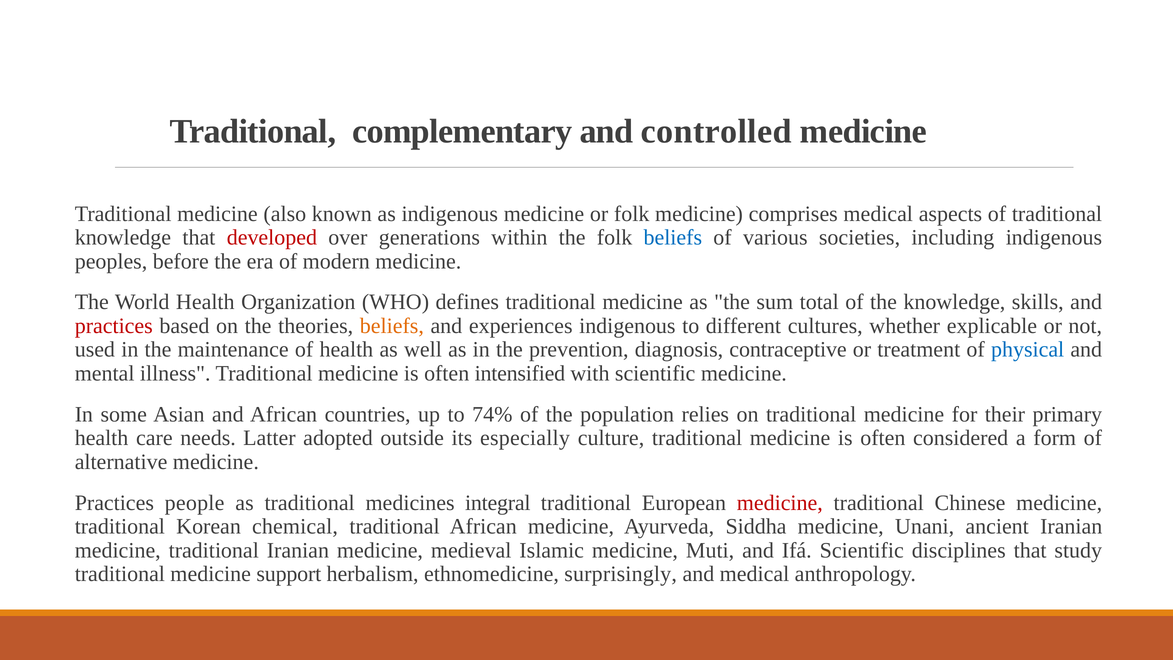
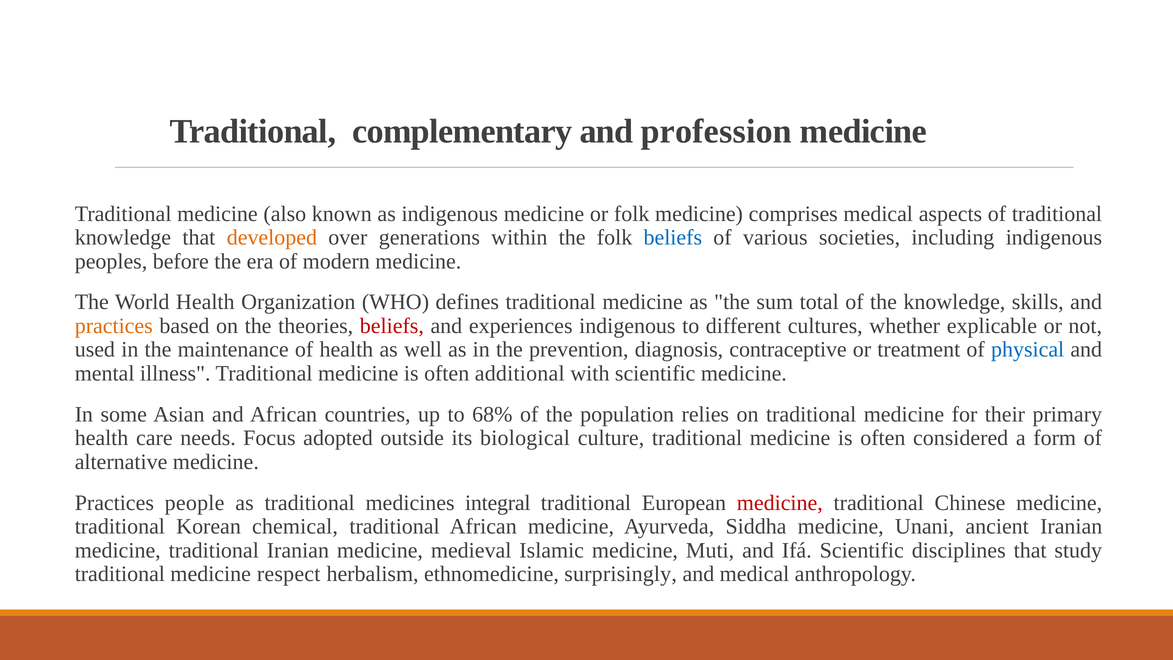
controlled: controlled -> profession
developed colour: red -> orange
practices at (114, 326) colour: red -> orange
beliefs at (392, 326) colour: orange -> red
intensified: intensified -> additional
74%: 74% -> 68%
Latter: Latter -> Focus
especially: especially -> biological
support: support -> respect
